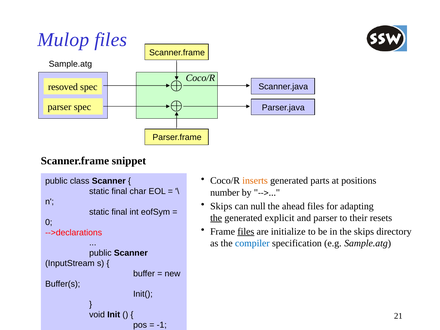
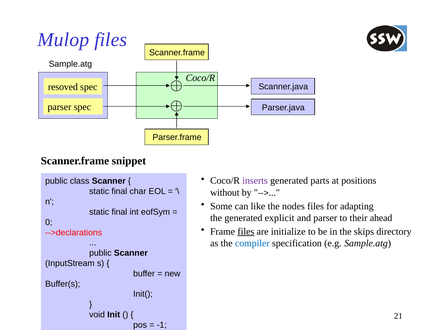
inserts colour: orange -> purple
number: number -> without
Skips at (221, 206): Skips -> Some
null: null -> like
ahead: ahead -> nodes
the at (216, 218) underline: present -> none
resets: resets -> ahead
